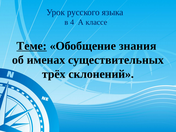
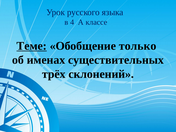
знания: знания -> только
